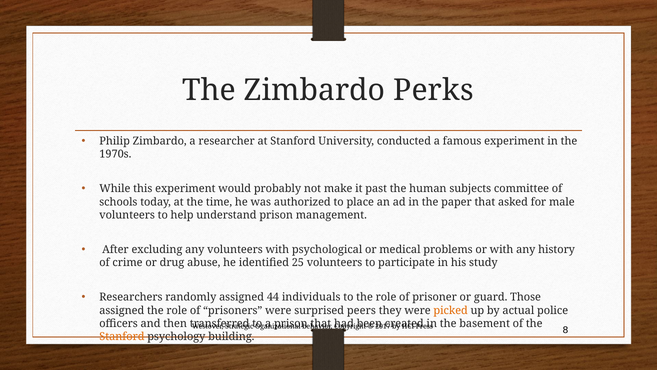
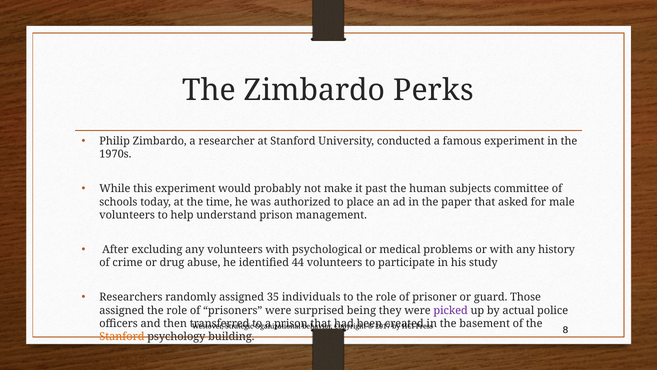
25: 25 -> 44
44: 44 -> 35
peers: peers -> being
picked colour: orange -> purple
